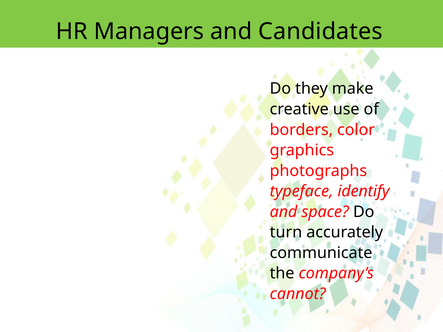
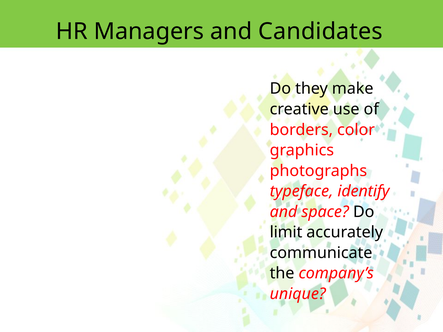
turn: turn -> limit
cannot: cannot -> unique
